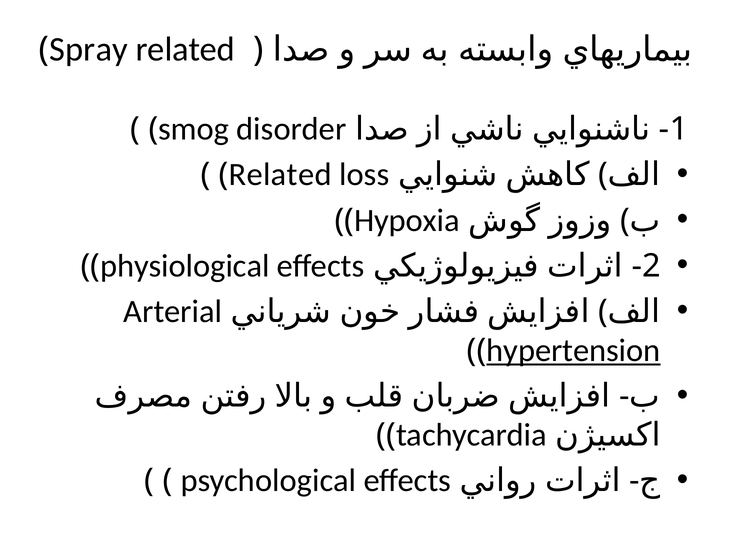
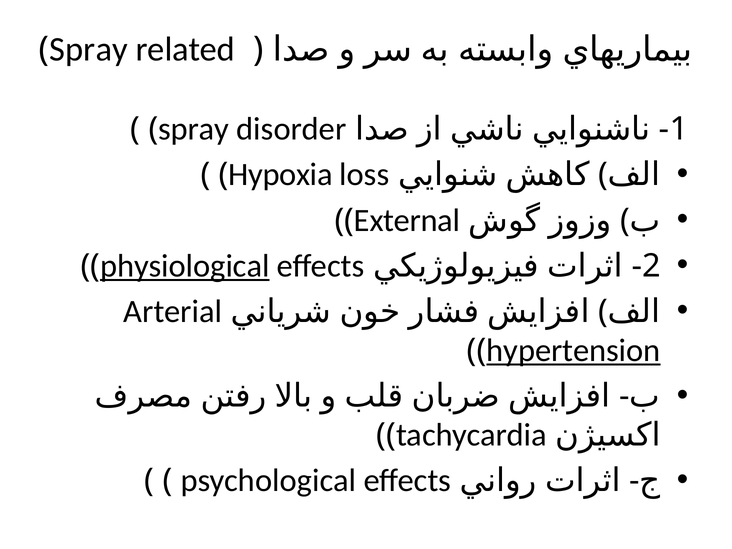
smog at (194, 129): smog -> spray
Related at (280, 175): Related -> Hypoxia
Hypoxia: Hypoxia -> External
physiological underline: none -> present
